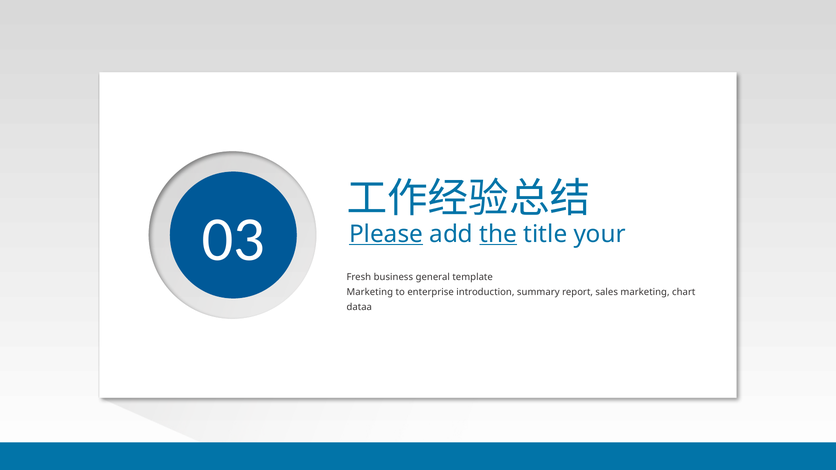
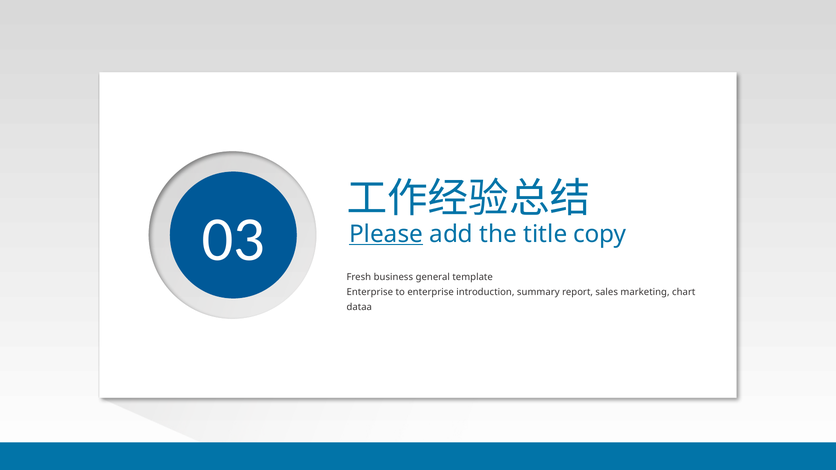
the underline: present -> none
your: your -> copy
Marketing at (370, 292): Marketing -> Enterprise
